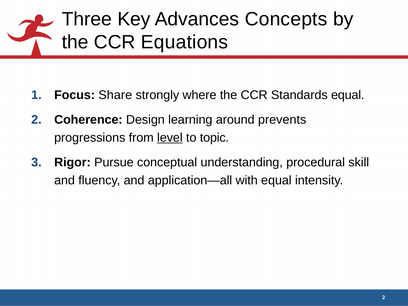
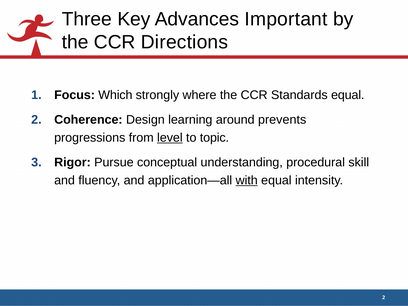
Concepts: Concepts -> Important
Equations: Equations -> Directions
Share: Share -> Which
with underline: none -> present
